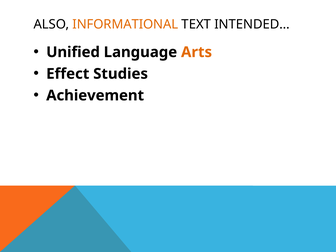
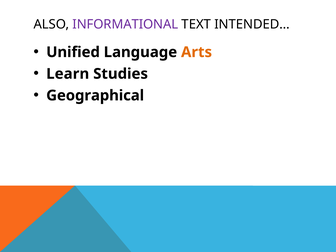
INFORMATIONAL colour: orange -> purple
Effect: Effect -> Learn
Achievement: Achievement -> Geographical
